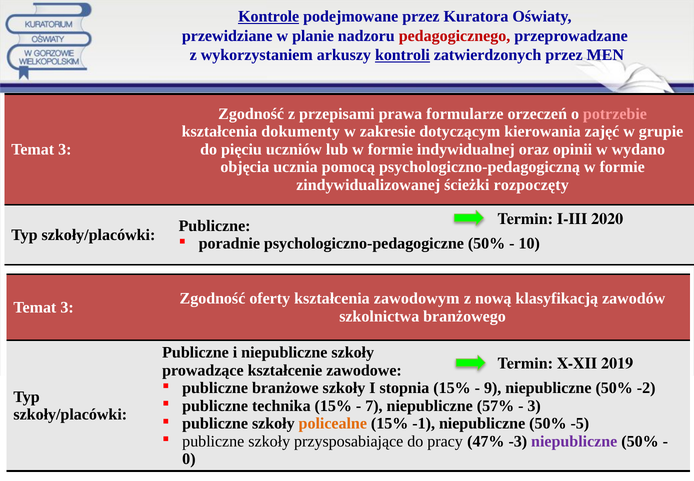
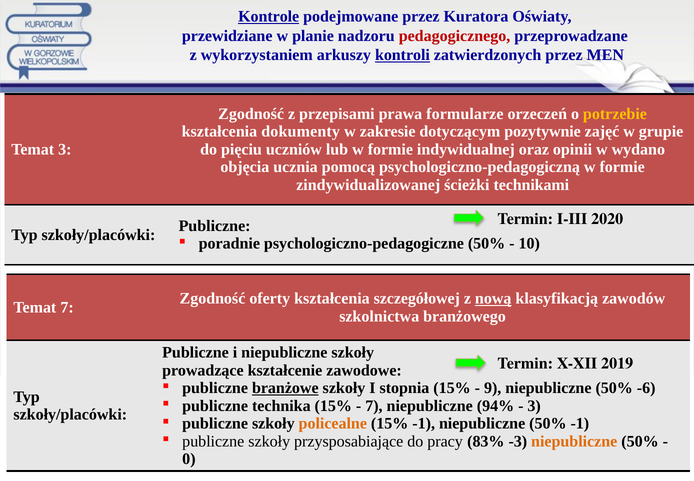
potrzebie colour: pink -> yellow
kierowania: kierowania -> pozytywnie
rozpoczęty: rozpoczęty -> technikami
zawodowym: zawodowym -> szczegółowej
nową underline: none -> present
3 at (67, 307): 3 -> 7
branżowe underline: none -> present
-2: -2 -> -6
57%: 57% -> 94%
50% -5: -5 -> -1
47%: 47% -> 83%
niepubliczne at (574, 441) colour: purple -> orange
